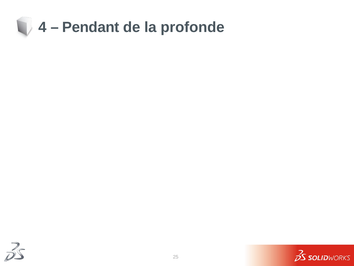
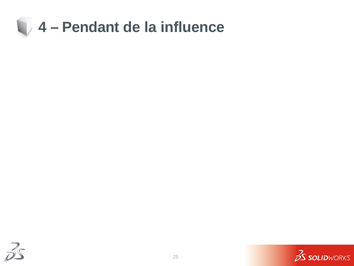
profonde: profonde -> influence
